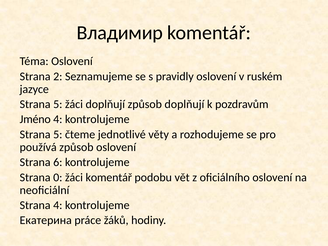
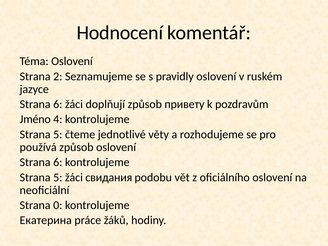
Владимир: Владимир -> Hodnocení
5 at (58, 104): 5 -> 6
způsob doplňují: doplňují -> привету
0 at (58, 177): 0 -> 5
žáci komentář: komentář -> свидания
Strana 4: 4 -> 0
